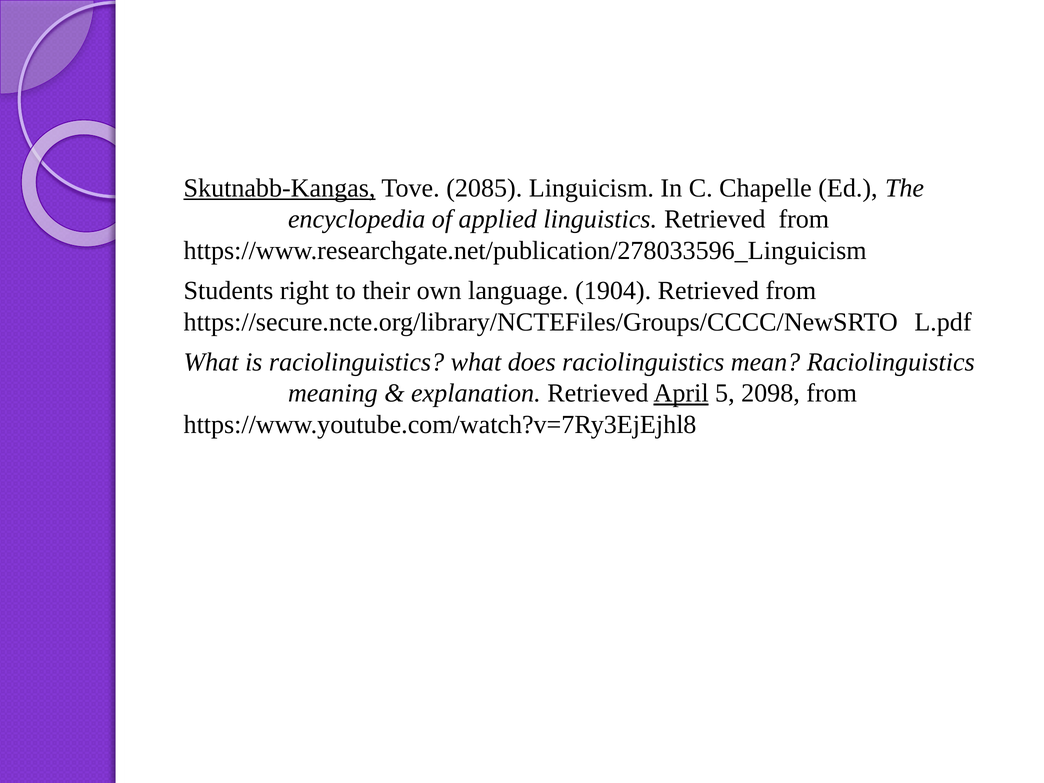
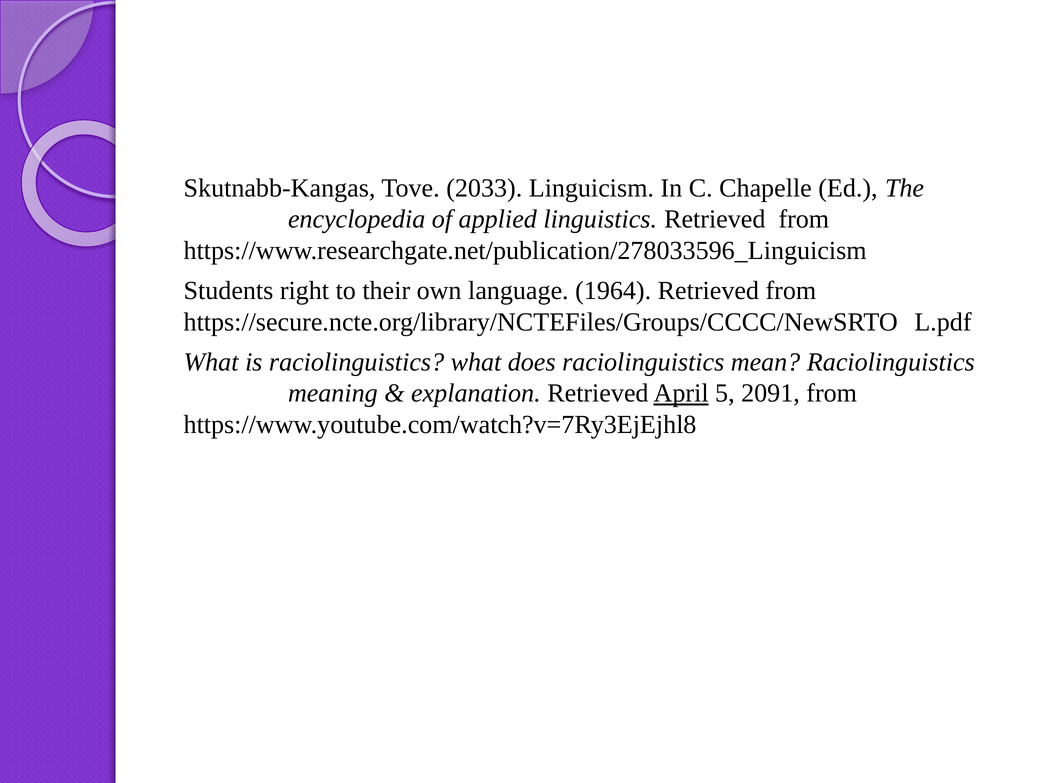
Skutnabb-Kangas underline: present -> none
2085: 2085 -> 2033
1904: 1904 -> 1964
2098: 2098 -> 2091
